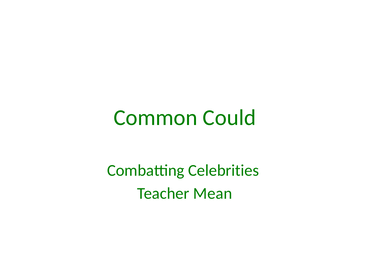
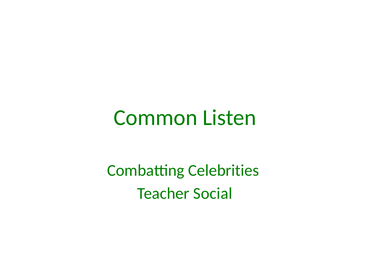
Could: Could -> Listen
Mean: Mean -> Social
